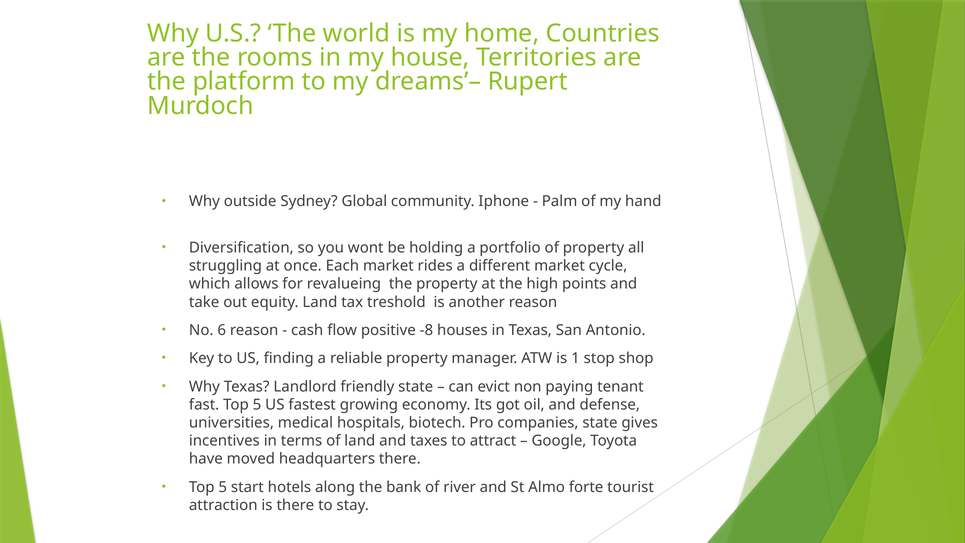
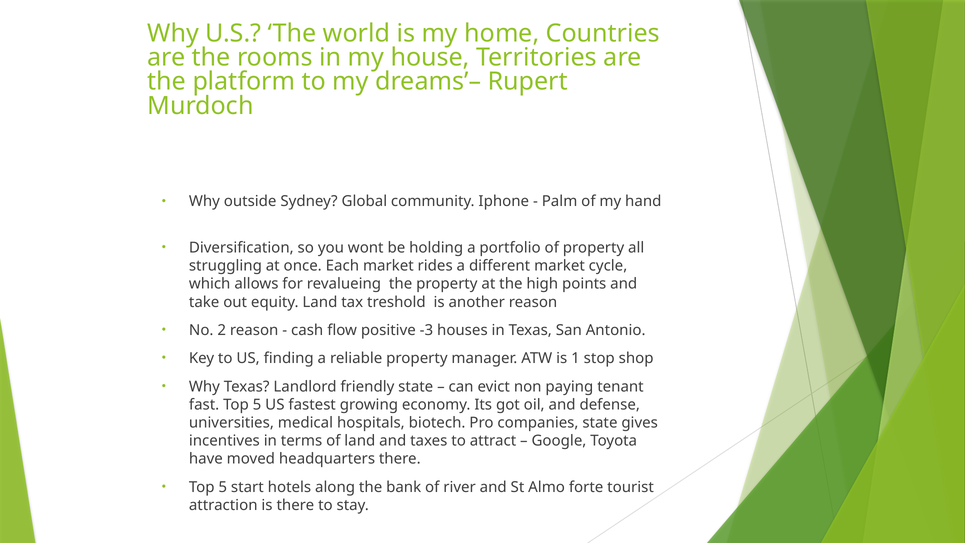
6: 6 -> 2
-8: -8 -> -3
